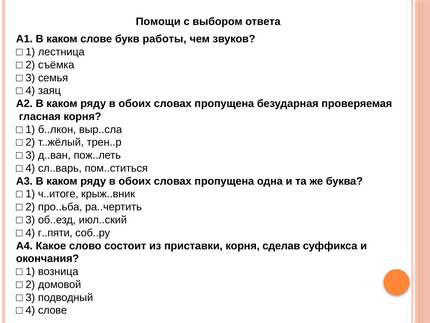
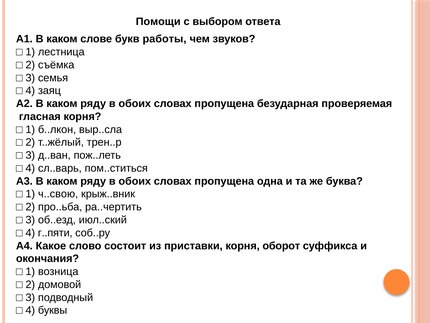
ч..итоге: ч..итоге -> ч..свою
сделав: сделав -> оборот
4 слове: слове -> буквы
